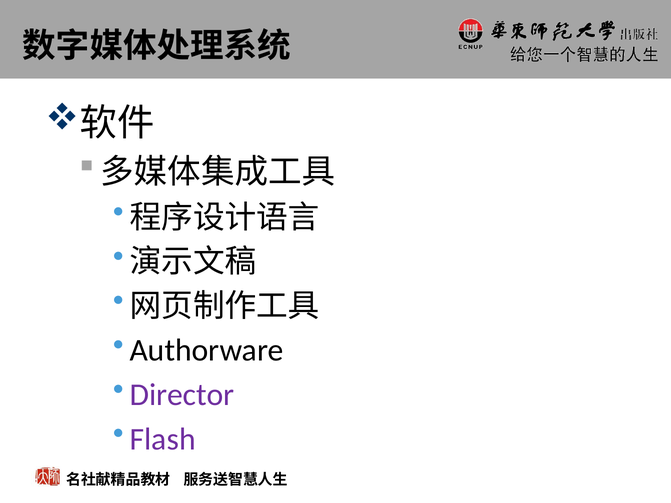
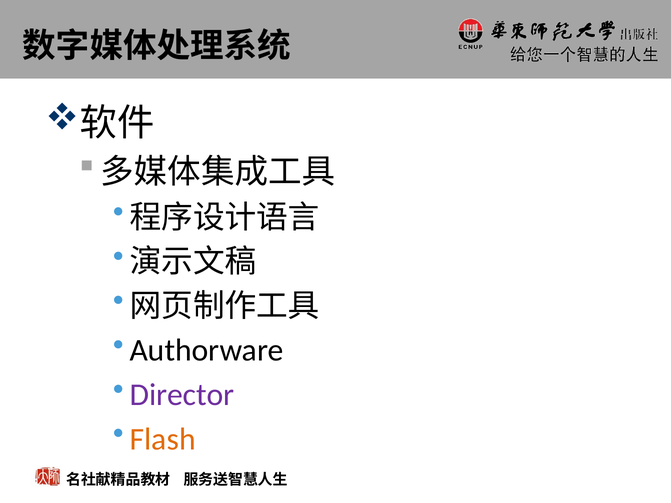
Flash colour: purple -> orange
